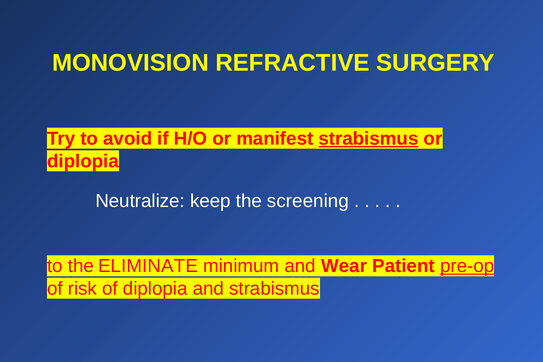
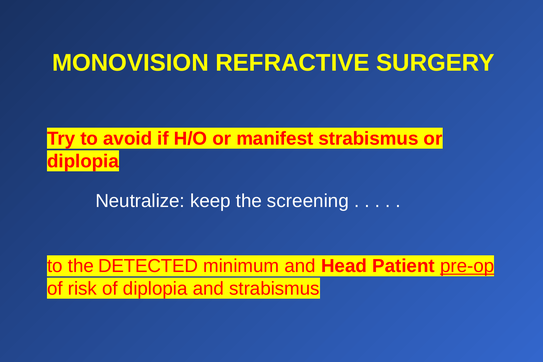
strabismus at (368, 139) underline: present -> none
ELIMINATE: ELIMINATE -> DETECTED
Wear: Wear -> Head
